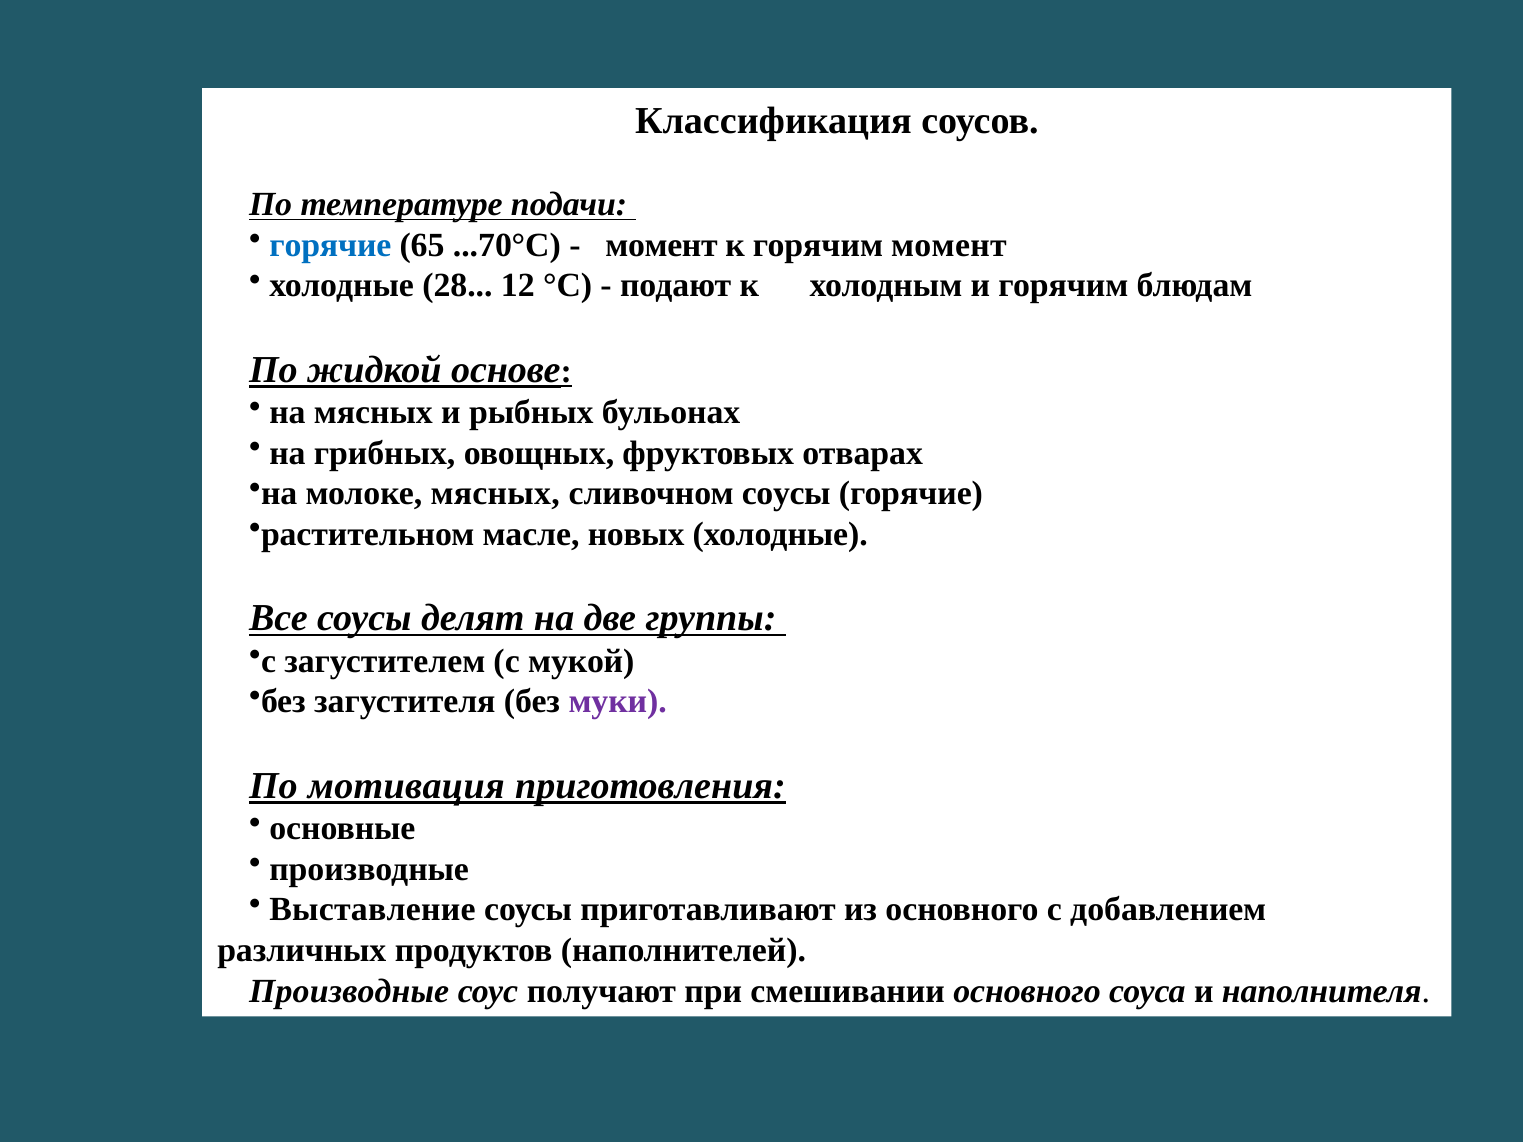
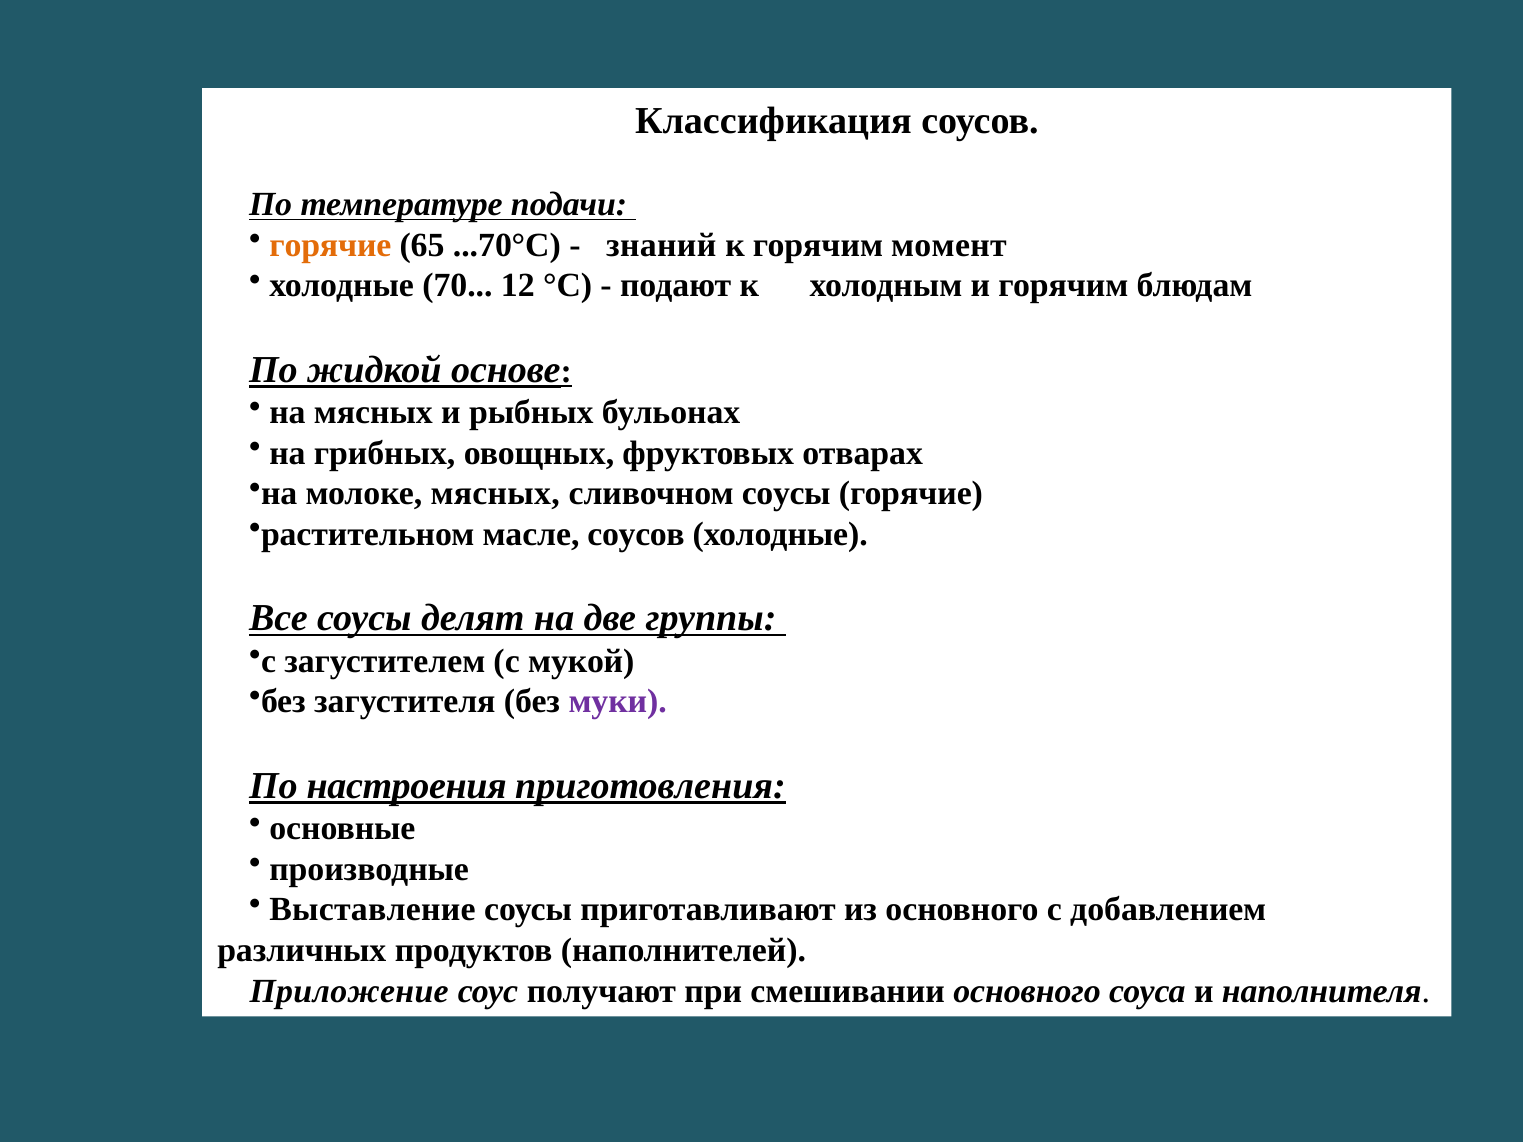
горячие at (330, 245) colour: blue -> orange
момент at (662, 245): момент -> знаний
28: 28 -> 70
масле новых: новых -> соусов
мотивация: мотивация -> настроения
Производные at (349, 991): Производные -> Приложение
